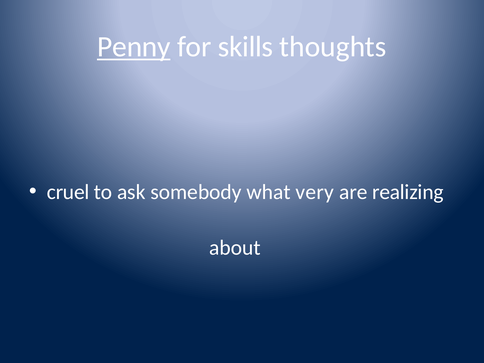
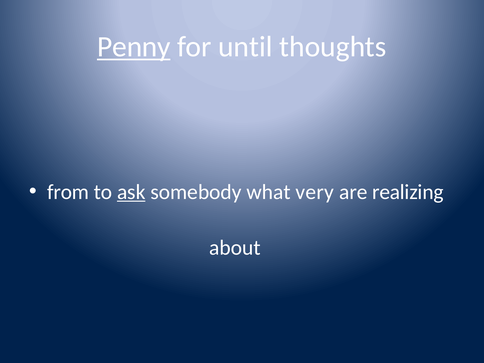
skills: skills -> until
cruel: cruel -> from
ask underline: none -> present
